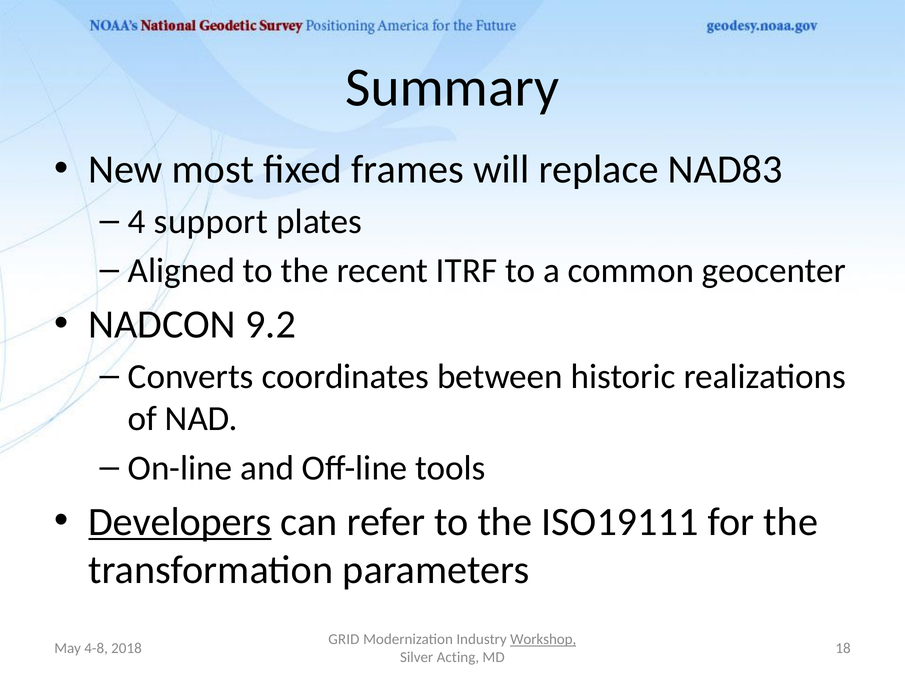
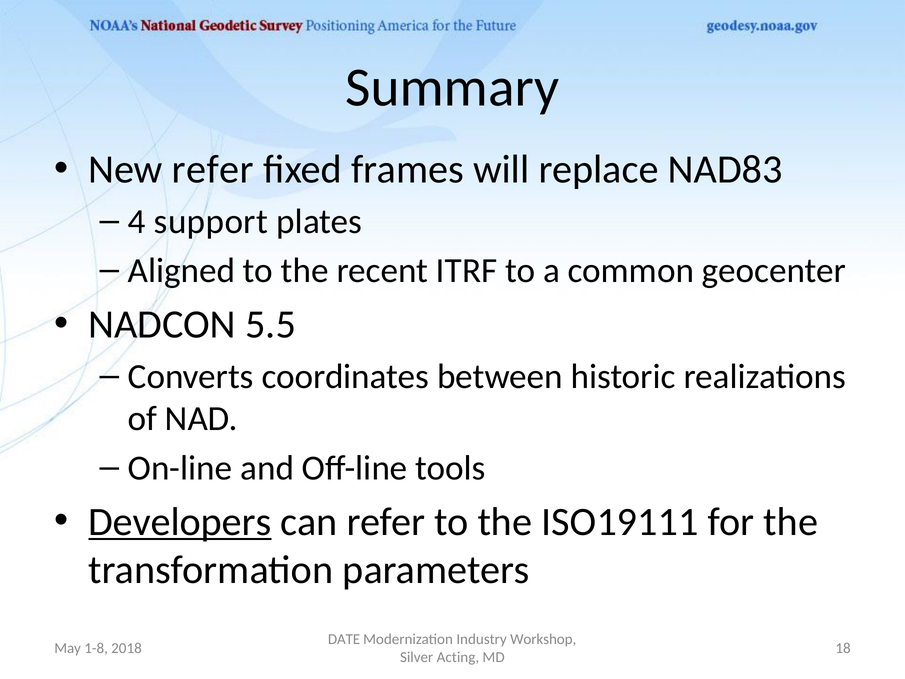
New most: most -> refer
9.2: 9.2 -> 5.5
GRID: GRID -> DATE
Workshop underline: present -> none
4-8: 4-8 -> 1-8
